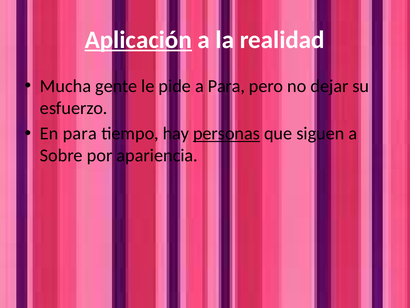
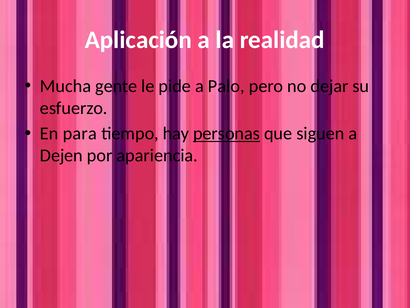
Aplicación underline: present -> none
a Para: Para -> Palo
Sobre: Sobre -> Dejen
